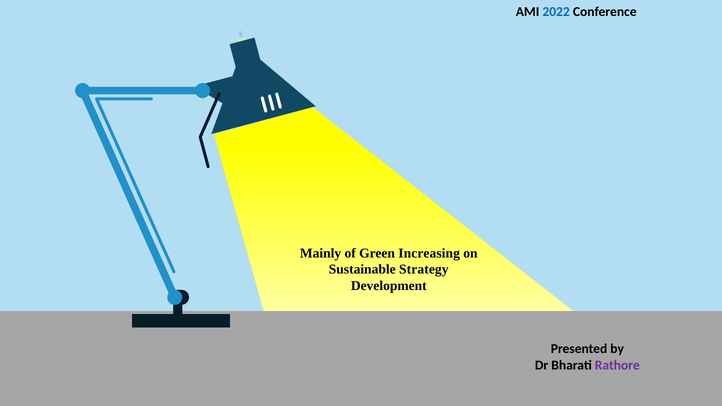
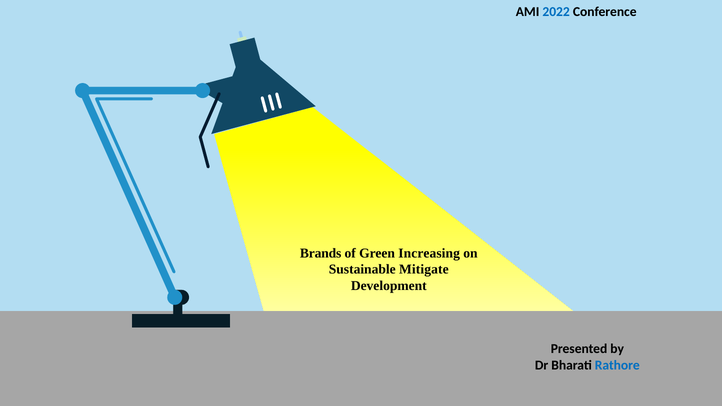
Mainly: Mainly -> Brands
Strategy: Strategy -> Mitigate
Rathore colour: purple -> blue
